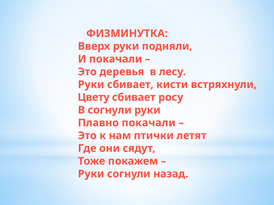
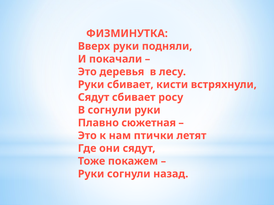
Цвету at (94, 98): Цвету -> Сядут
Плавно покачали: покачали -> сюжетная
